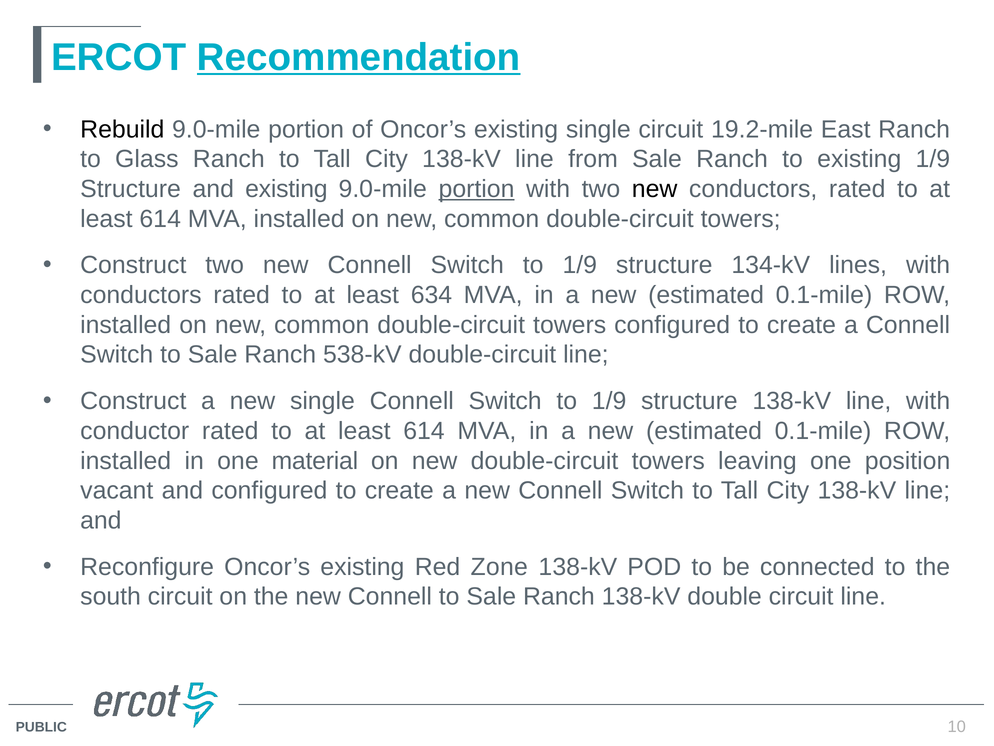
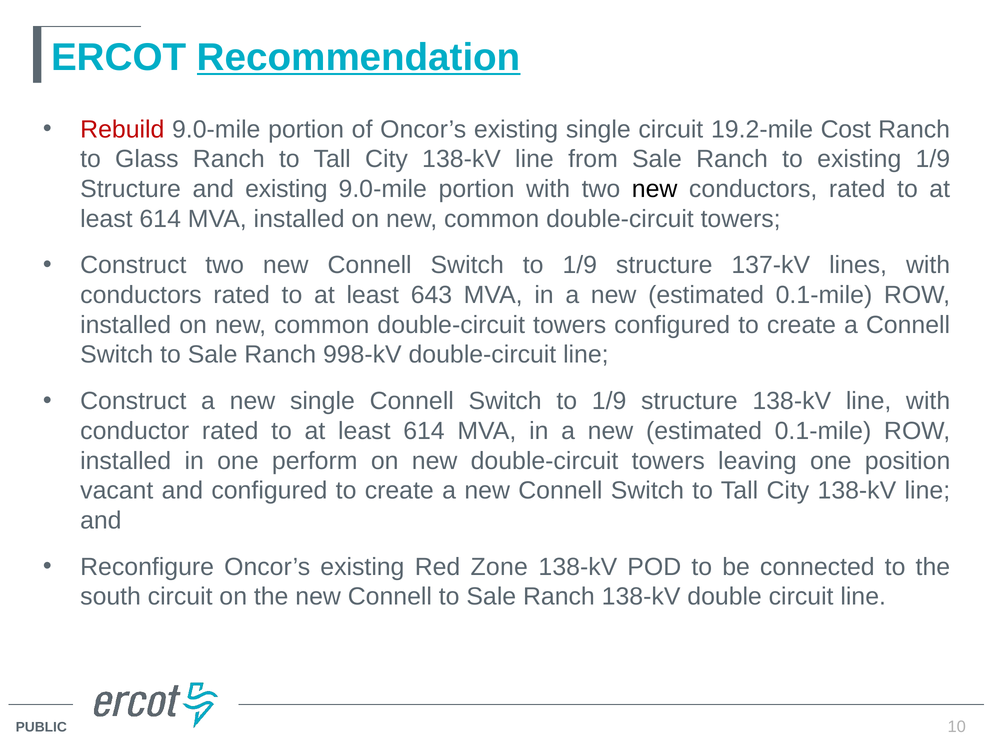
Rebuild colour: black -> red
East: East -> Cost
portion at (477, 189) underline: present -> none
134-kV: 134-kV -> 137-kV
634: 634 -> 643
538-kV: 538-kV -> 998-kV
material: material -> perform
